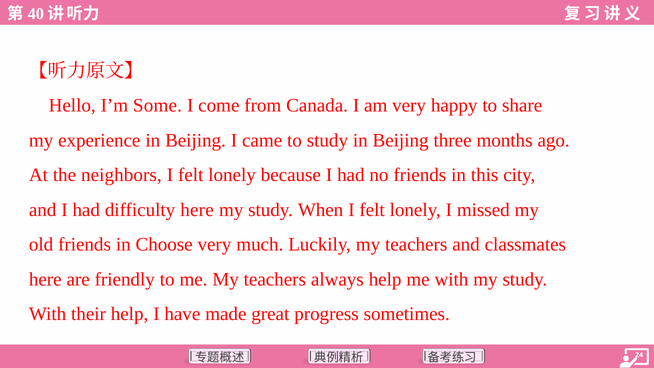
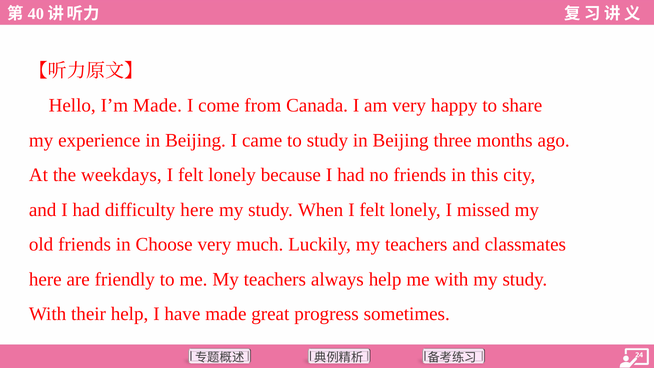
I’m Some: Some -> Made
neighbors: neighbors -> weekdays
